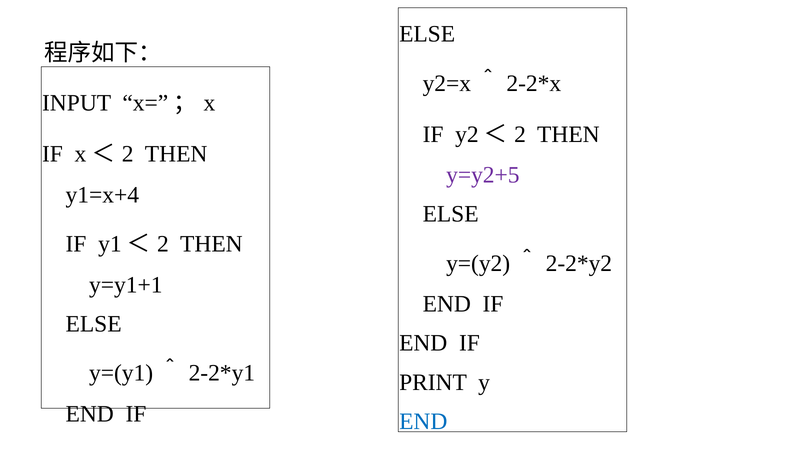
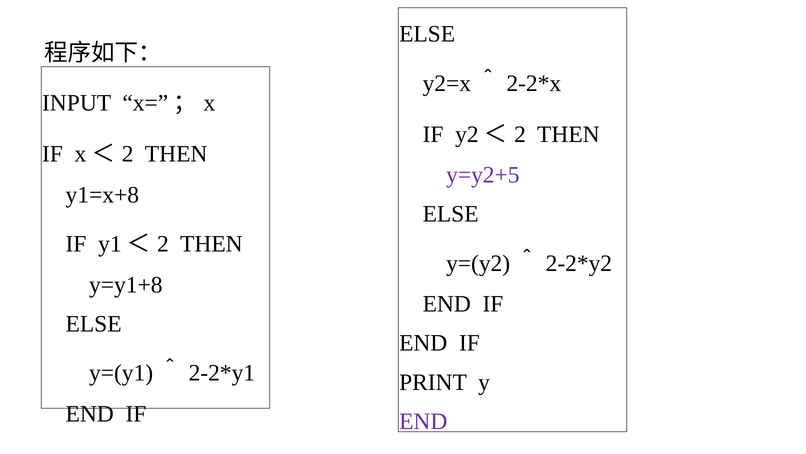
y1=x+4: y1=x+4 -> y1=x+8
y=y1+1: y=y1+1 -> y=y1+8
END at (423, 421) colour: blue -> purple
